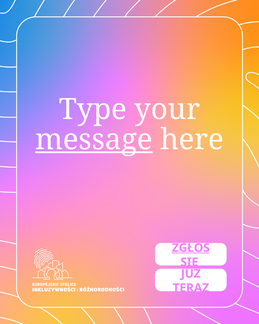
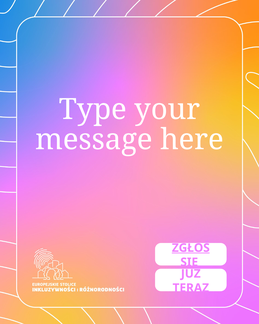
message underline: present -> none
